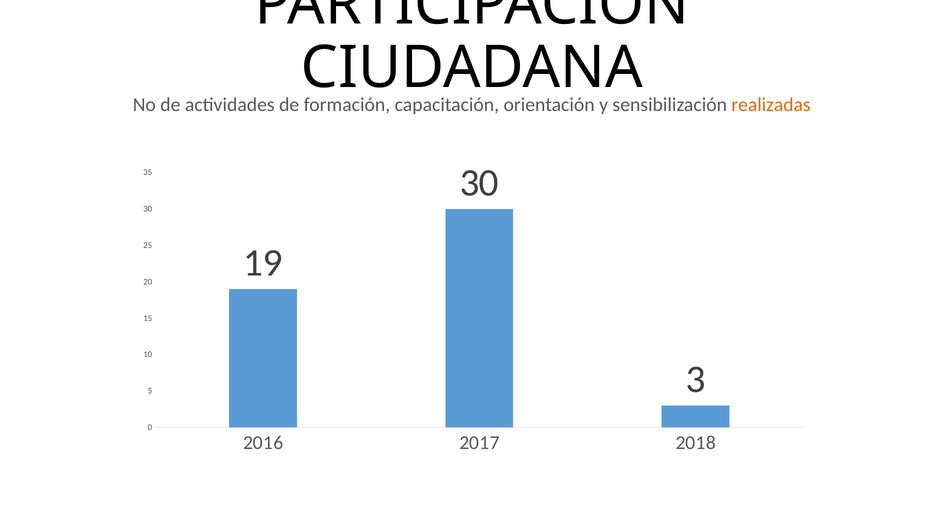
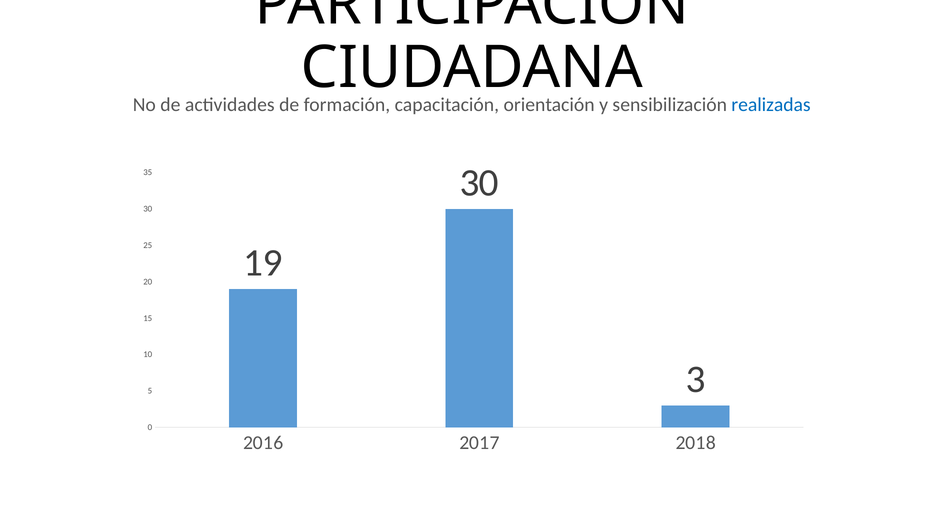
realizadas colour: orange -> blue
